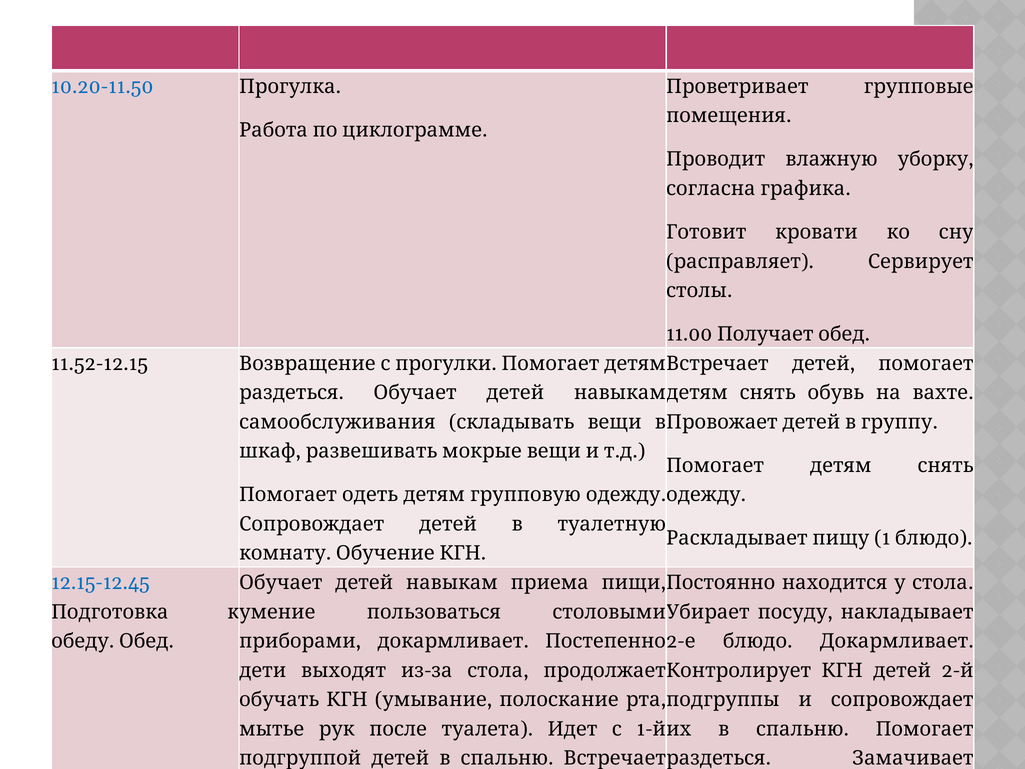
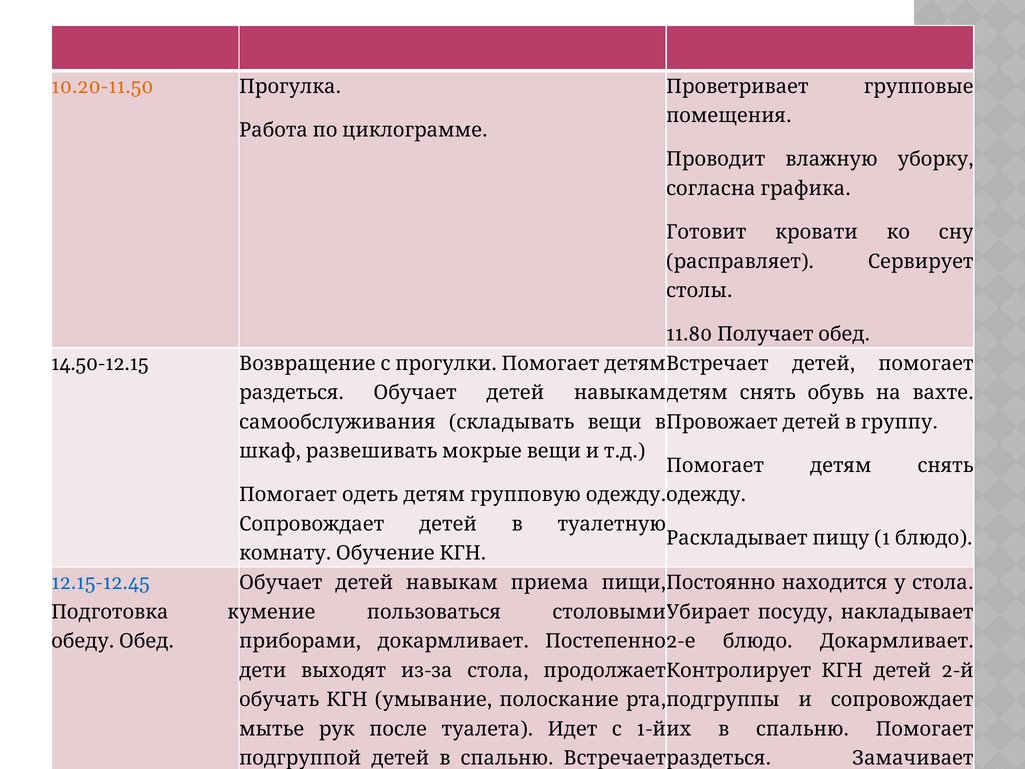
10.20-11.50 colour: blue -> orange
11.00: 11.00 -> 11.80
11.52-12.15: 11.52-12.15 -> 14.50-12.15
